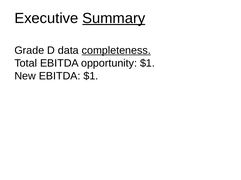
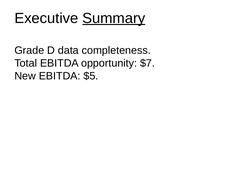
completeness underline: present -> none
opportunity $1: $1 -> $7
EBITDA $1: $1 -> $5
